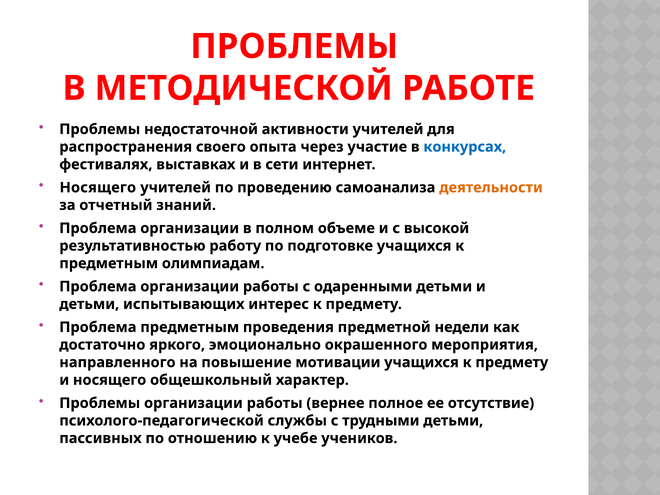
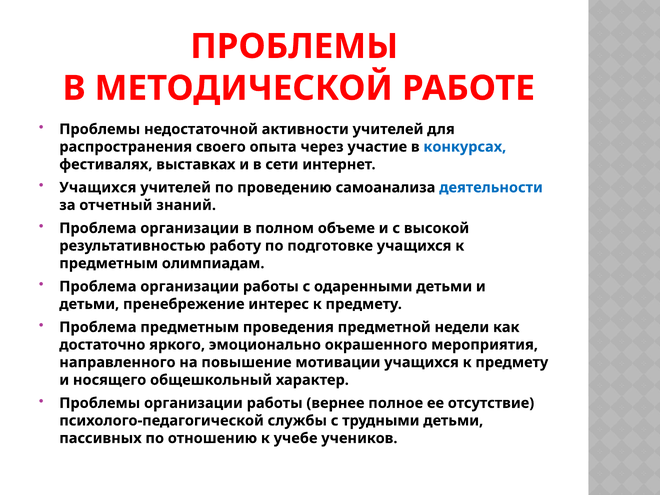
Носящего at (98, 188): Носящего -> Учащихся
деятельности colour: orange -> blue
испытывающих: испытывающих -> пренебрежение
